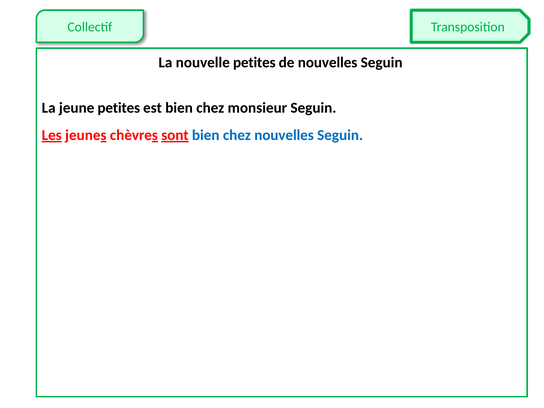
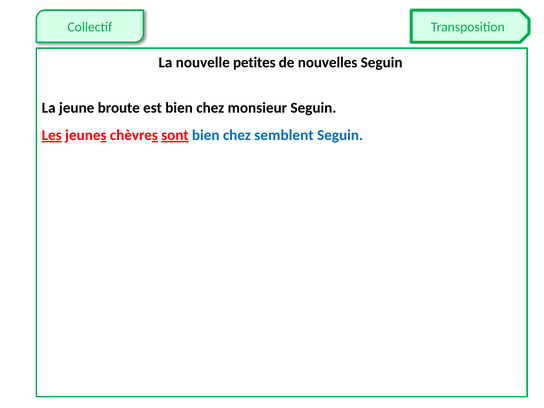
jeune petites: petites -> broute
chez nouvelles: nouvelles -> semblent
